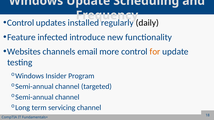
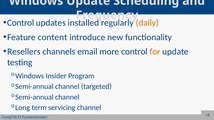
daily colour: black -> orange
infected: infected -> content
Websites: Websites -> Resellers
